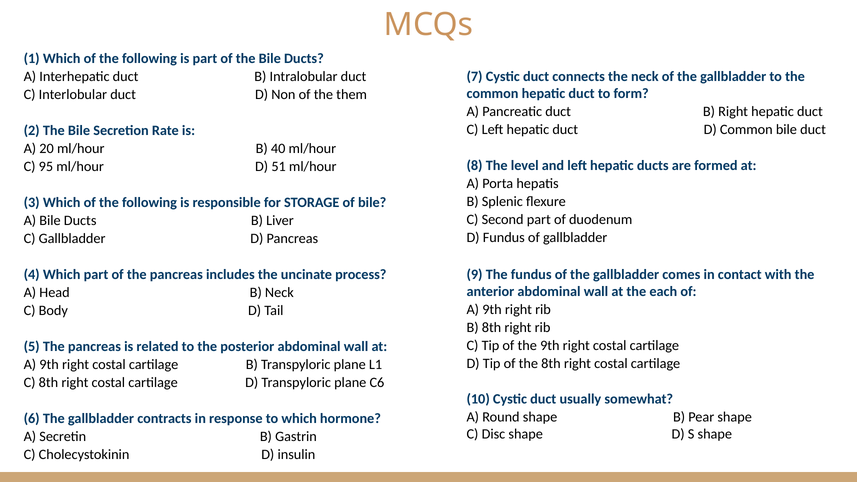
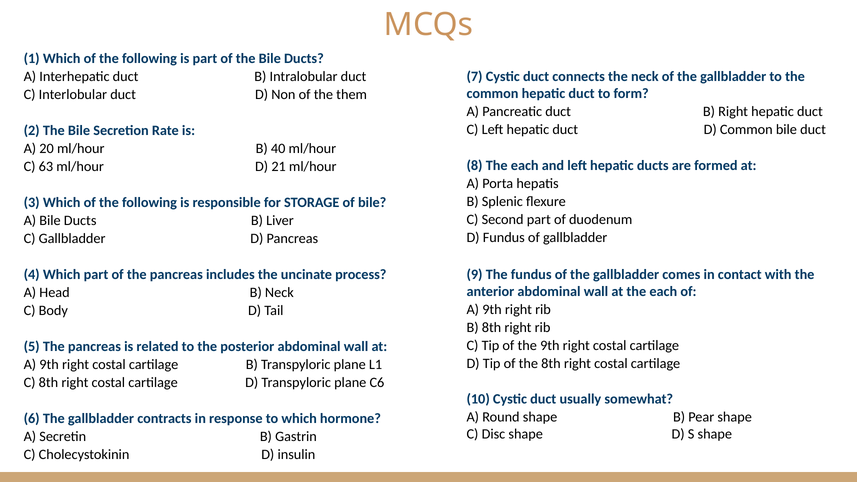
8 The level: level -> each
95: 95 -> 63
51: 51 -> 21
